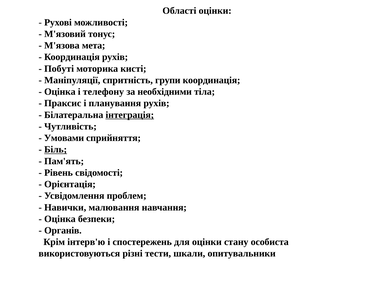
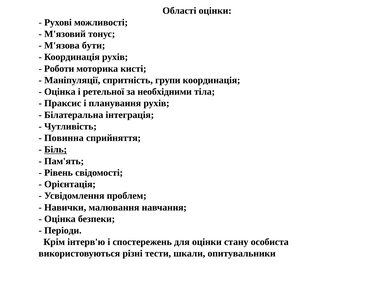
мета: мета -> бути
Побуті: Побуті -> Роботи
телефону: телефону -> ретельної
інтеграція underline: present -> none
Умовами: Умовами -> Повинна
Органів: Органів -> Періоди
